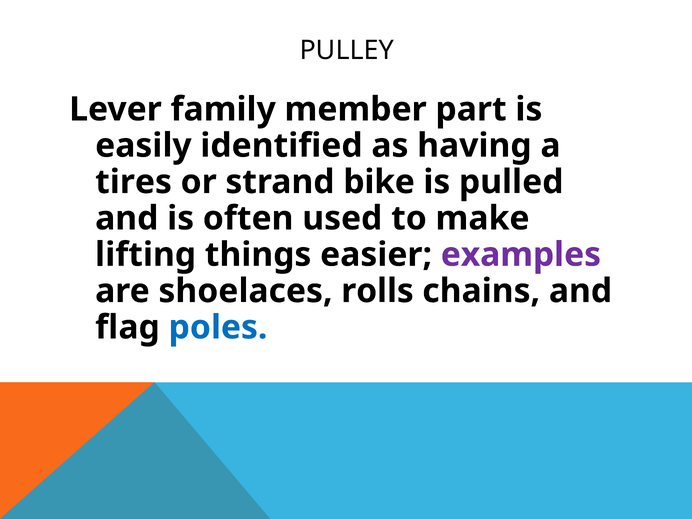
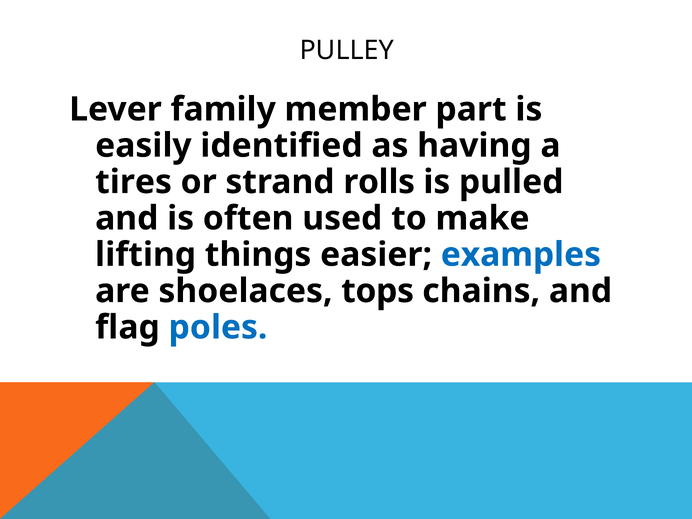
bike: bike -> rolls
examples colour: purple -> blue
rolls: rolls -> tops
